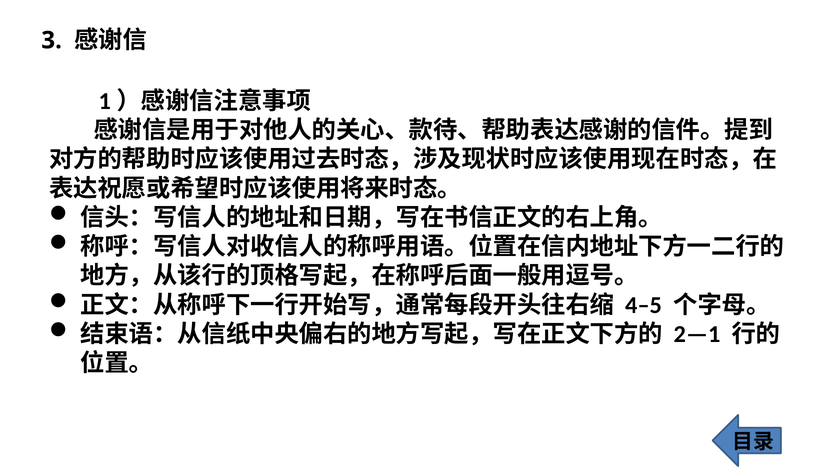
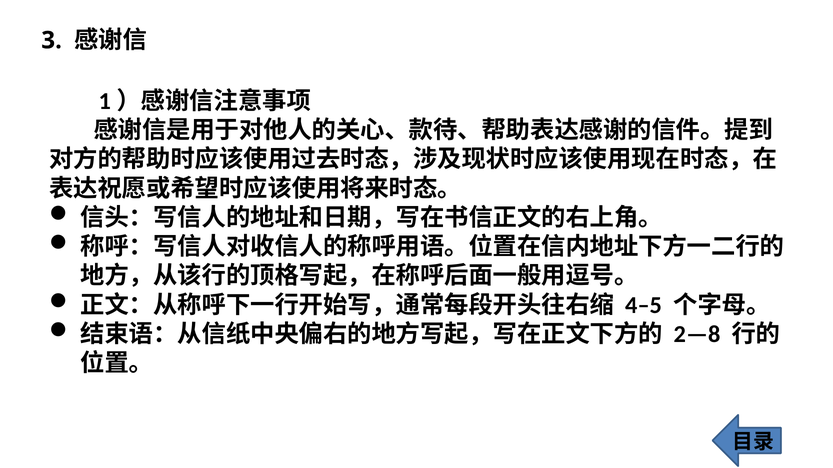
2—1: 2—1 -> 2—8
